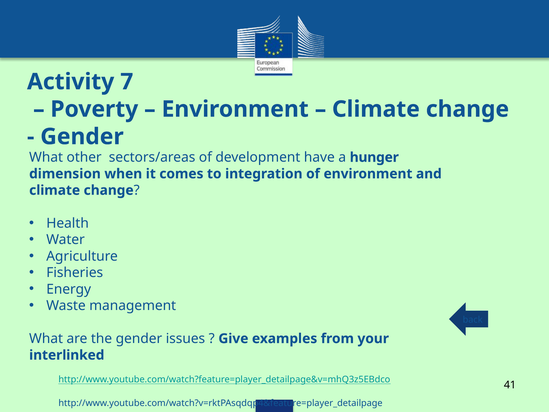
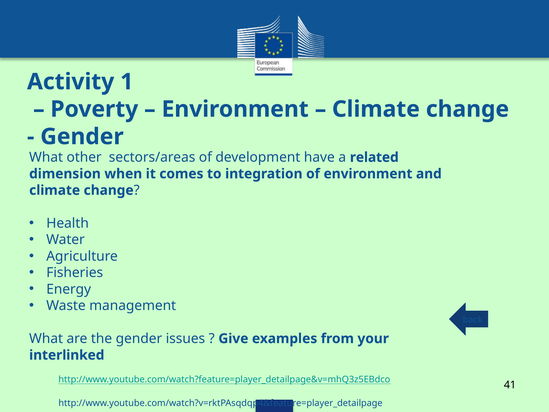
7: 7 -> 1
hunger: hunger -> related
